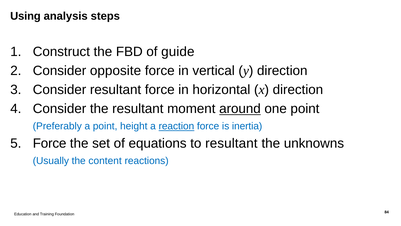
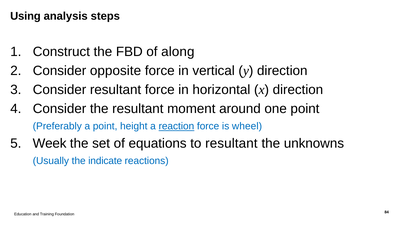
guide: guide -> along
around underline: present -> none
inertia: inertia -> wheel
Force at (50, 143): Force -> Week
content: content -> indicate
